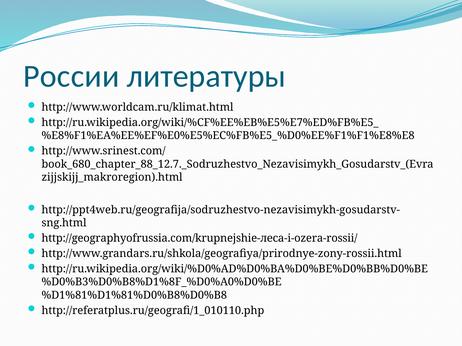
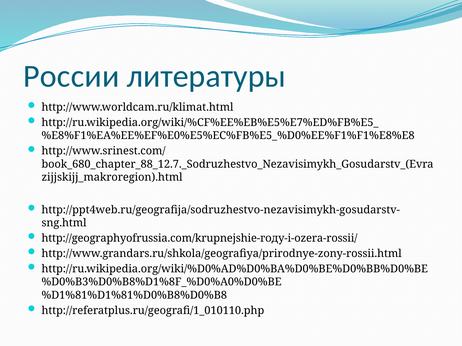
http://geographyofrussia.com/krupnejshie-леса-i-ozera-rossii/: http://geographyofrussia.com/krupnejshie-леса-i-ozera-rossii/ -> http://geographyofrussia.com/krupnejshie-году-i-ozera-rossii/
